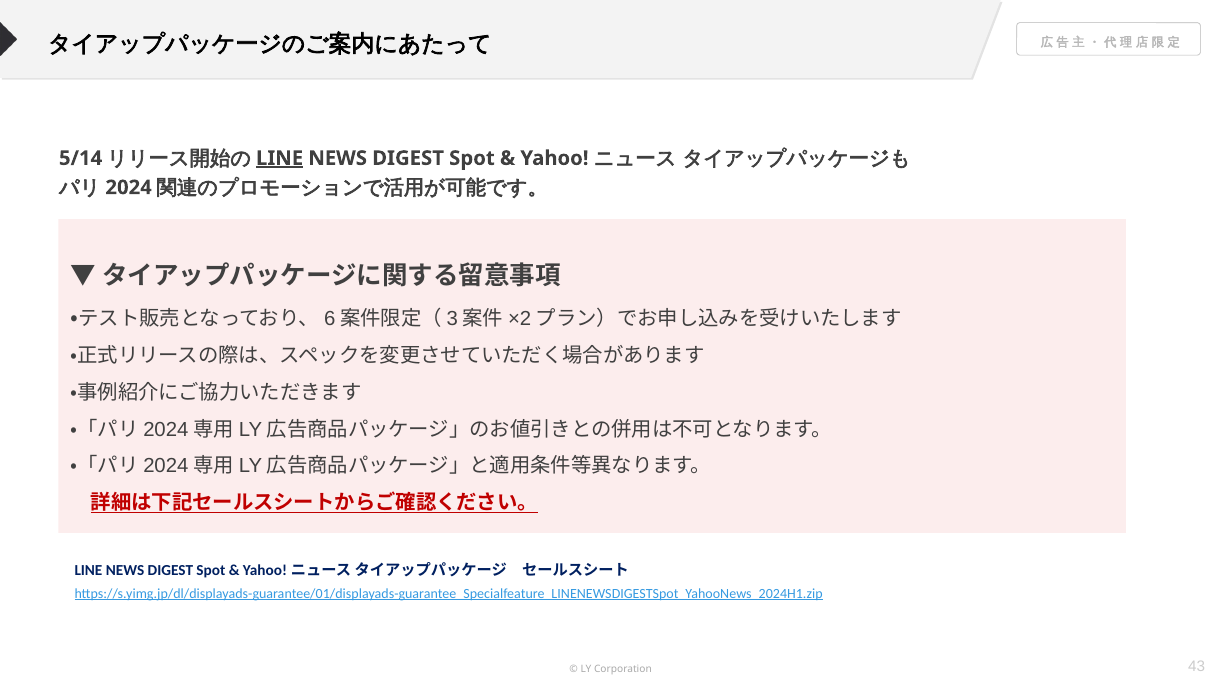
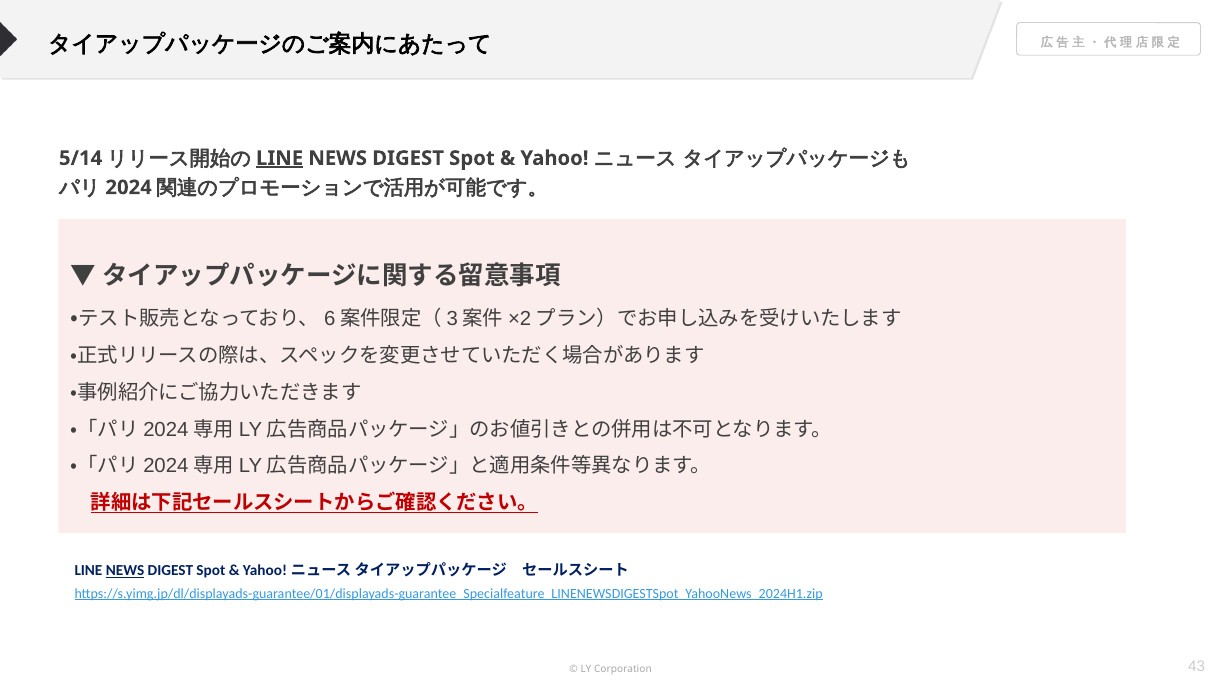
NEWS at (125, 571) underline: none -> present
